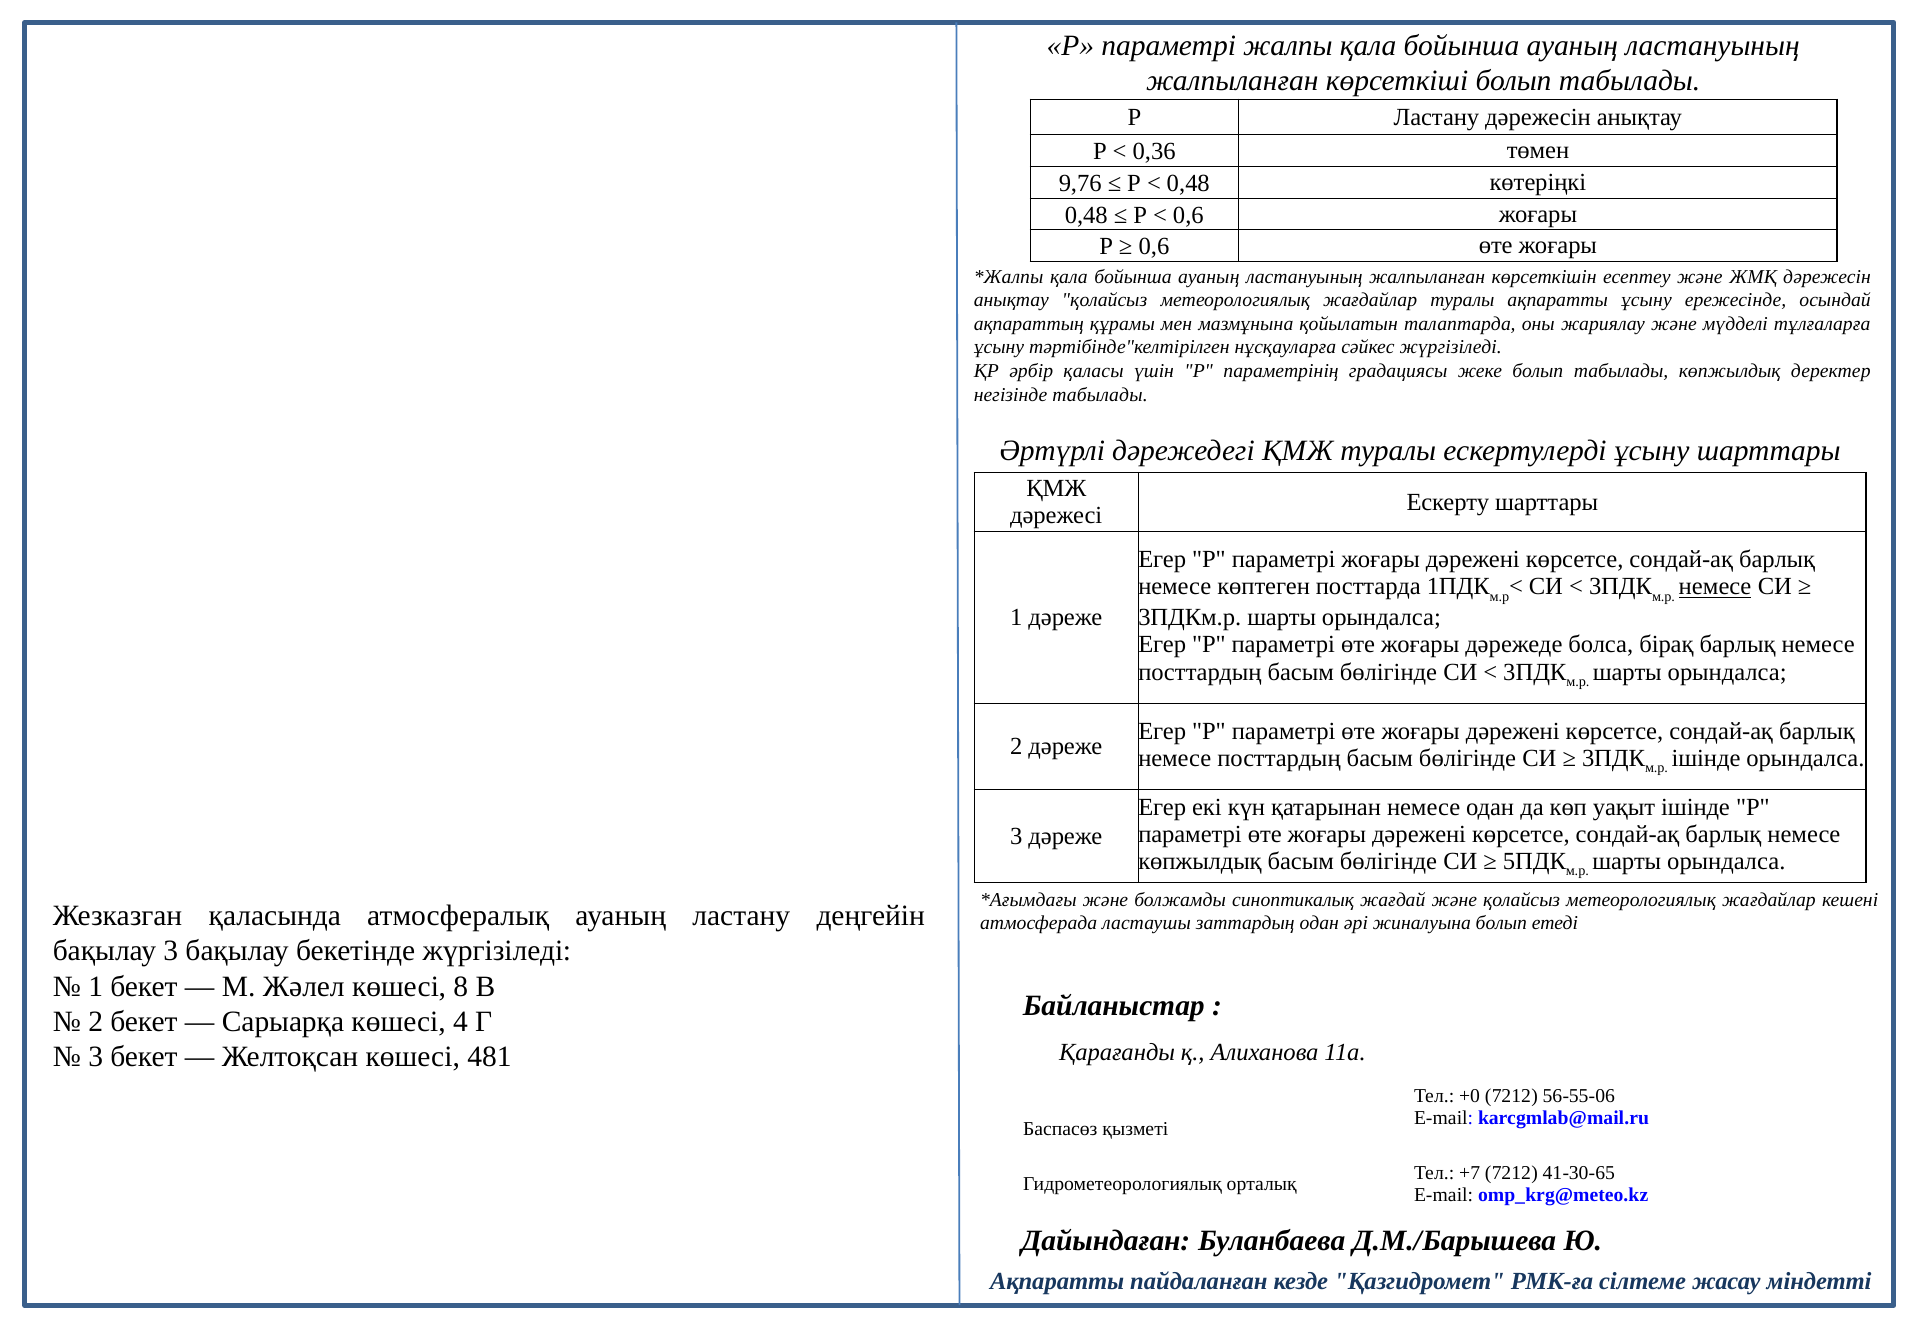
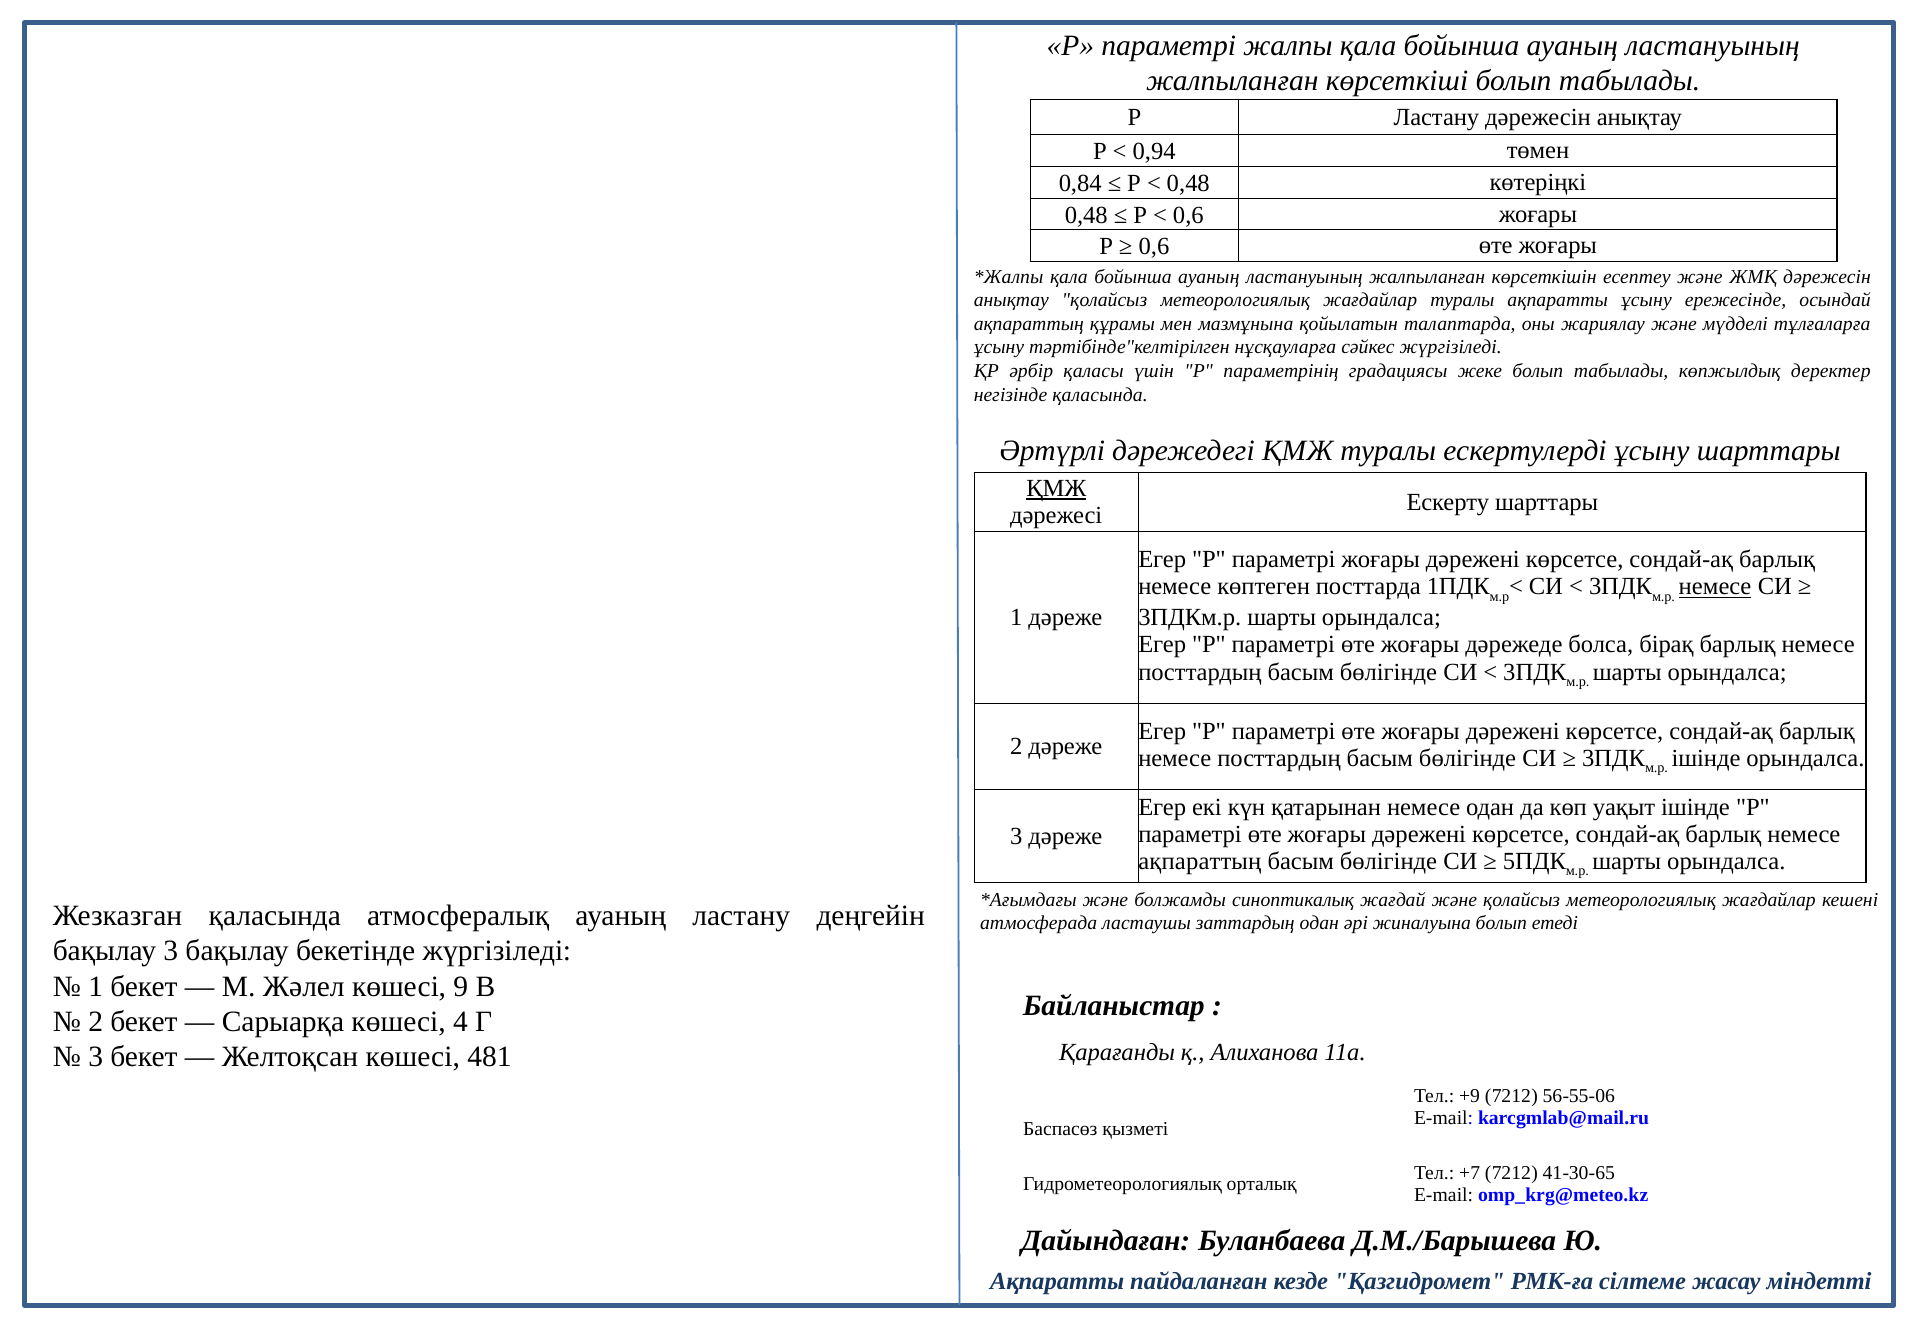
0,36: 0,36 -> 0,94
9,76: 9,76 -> 0,84
негізінде табылады: табылады -> қаласында
ҚМЖ at (1056, 489) underline: none -> present
көпжылдық at (1200, 862): көпжылдық -> ақпараттың
8: 8 -> 9
+0: +0 -> +9
